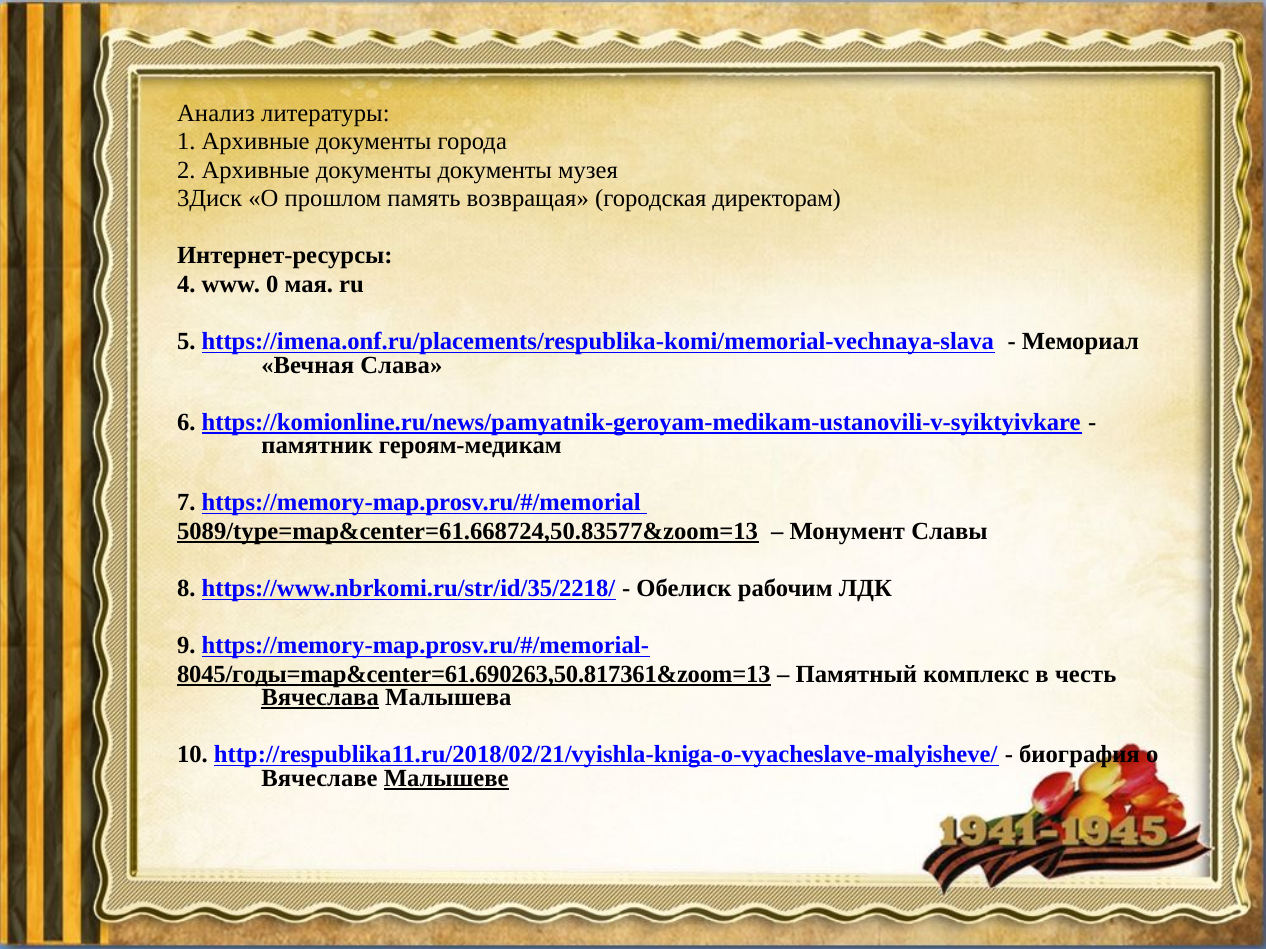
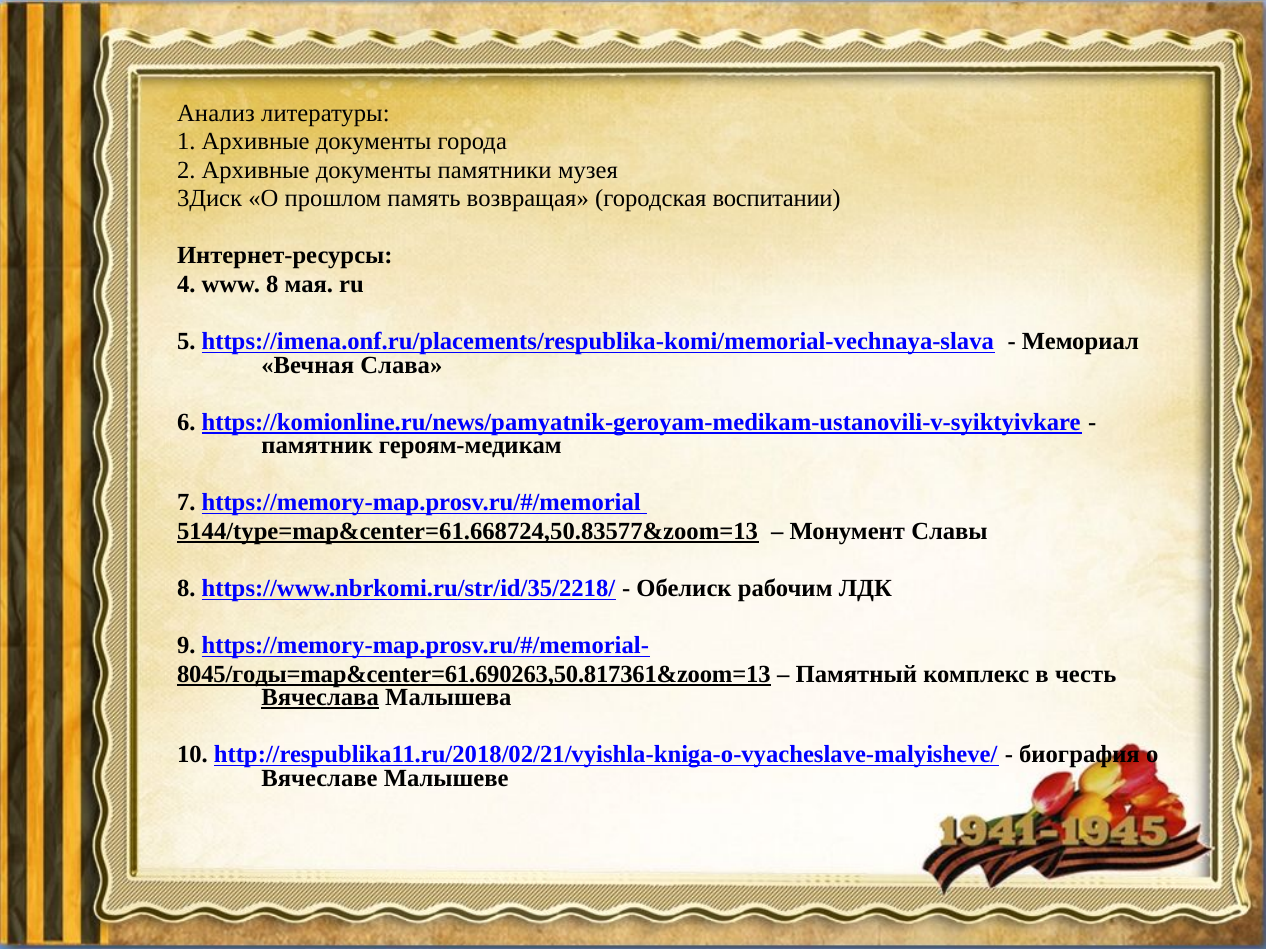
документы документы: документы -> памятники
директорам: директорам -> воспитании
www 0: 0 -> 8
5089/type=map&center=61.668724,50.83577&zoom=13: 5089/type=map&center=61.668724,50.83577&zoom=13 -> 5144/type=map&center=61.668724,50.83577&zoom=13
Малышеве underline: present -> none
